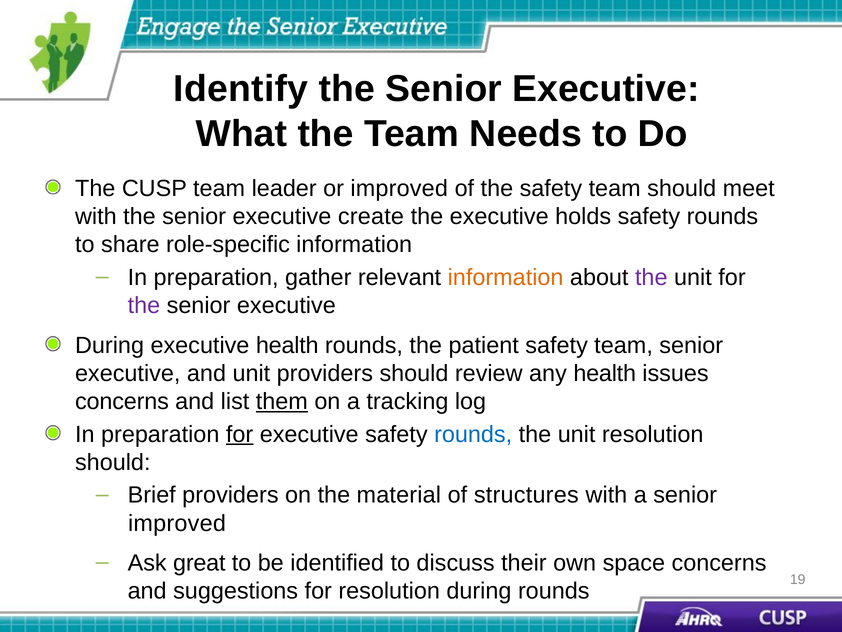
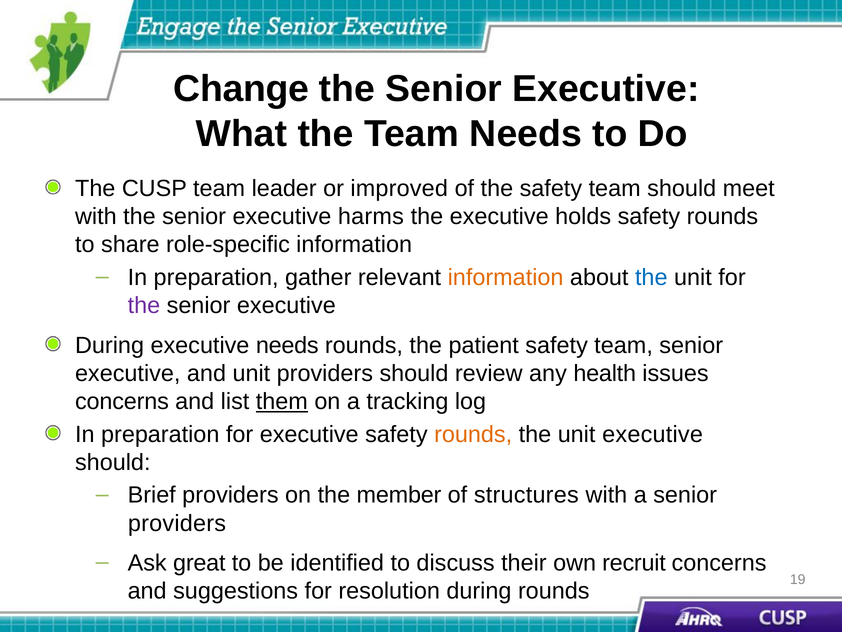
Identify: Identify -> Change
create: create -> harms
the at (651, 277) colour: purple -> blue
executive health: health -> needs
for at (240, 434) underline: present -> none
rounds at (473, 434) colour: blue -> orange
unit resolution: resolution -> executive
material: material -> member
improved at (177, 523): improved -> providers
space: space -> recruit
